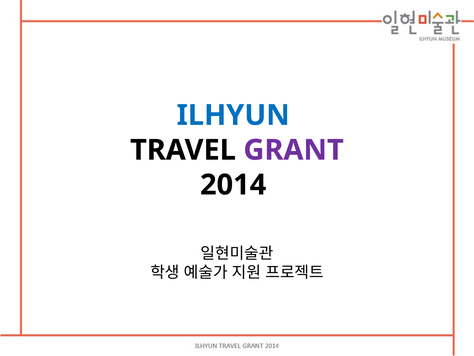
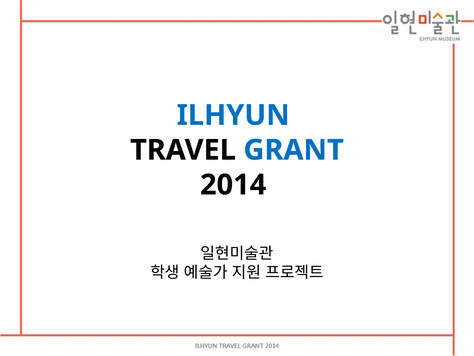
GRANT colour: purple -> blue
